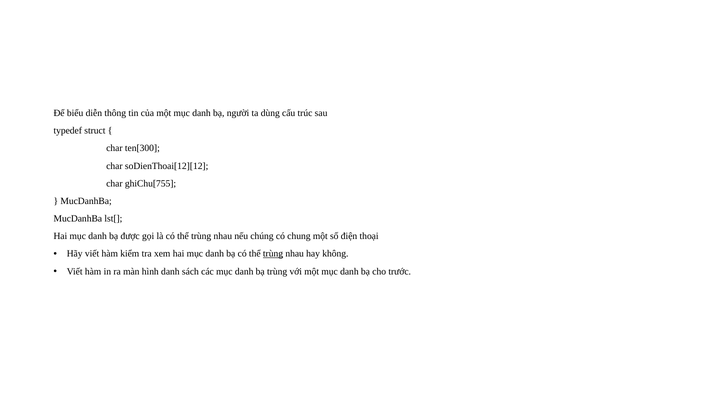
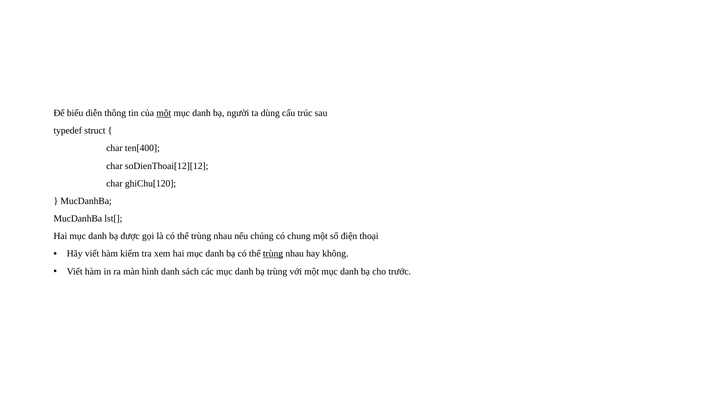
một at (164, 113) underline: none -> present
ten[300: ten[300 -> ten[400
ghiChu[755: ghiChu[755 -> ghiChu[120
